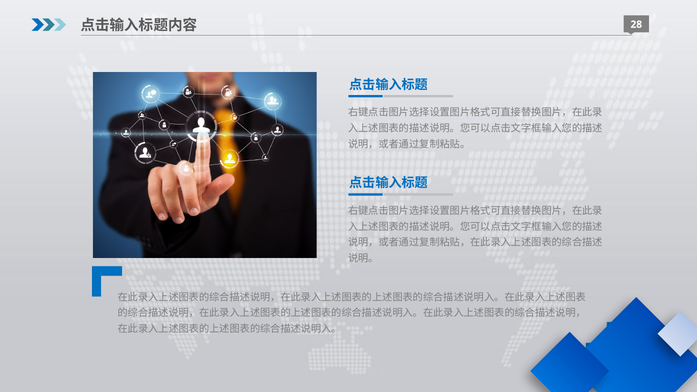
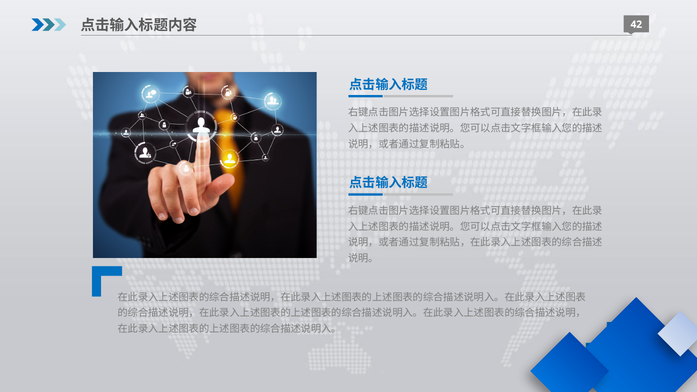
28: 28 -> 42
